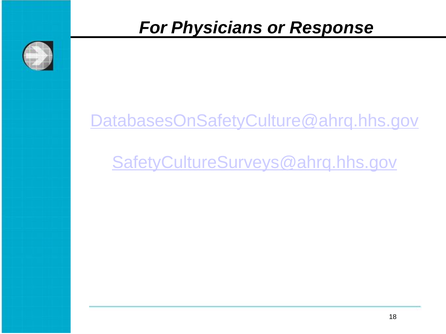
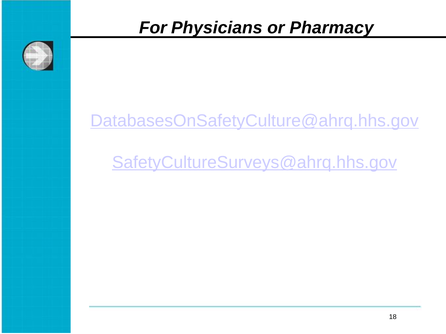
Response: Response -> Pharmacy
